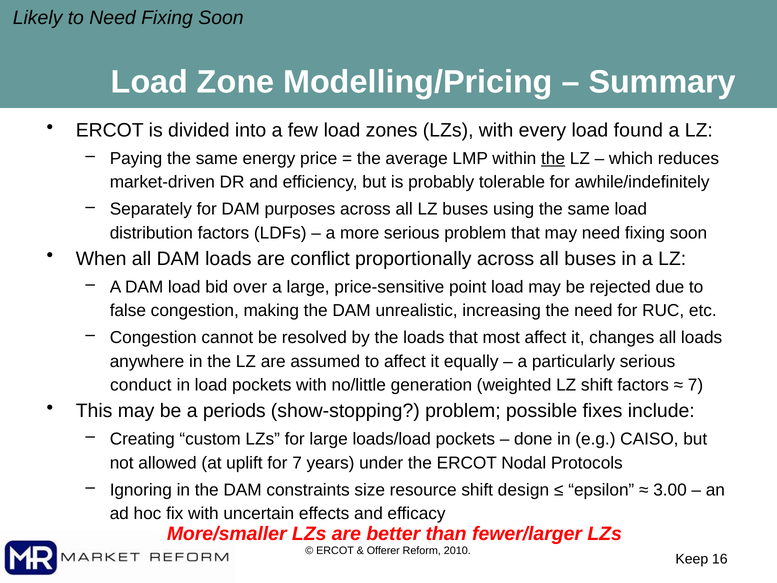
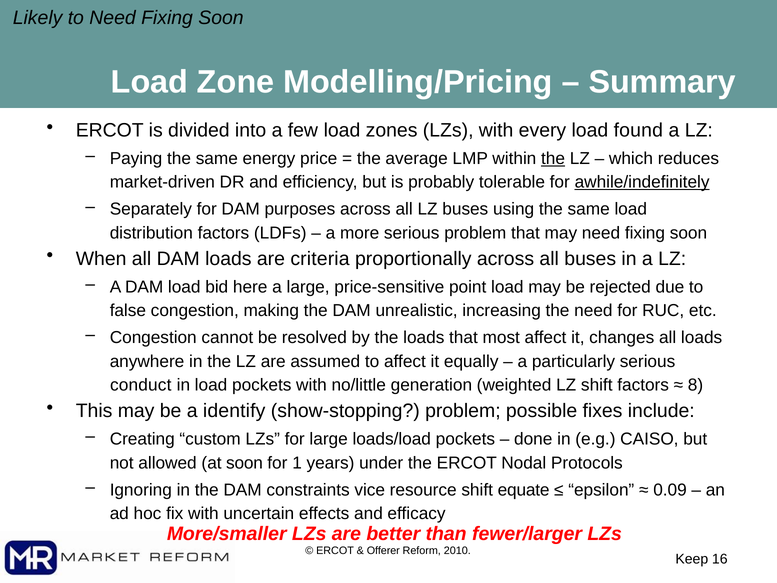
awhile/indefinitely underline: none -> present
conflict: conflict -> criteria
over: over -> here
7 at (695, 385): 7 -> 8
periods: periods -> identify
at uplift: uplift -> soon
for 7: 7 -> 1
size: size -> vice
design: design -> equate
3.00: 3.00 -> 0.09
